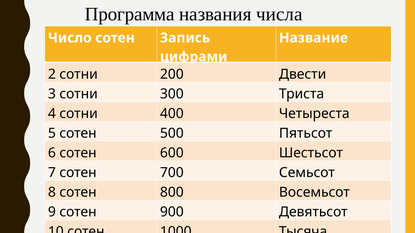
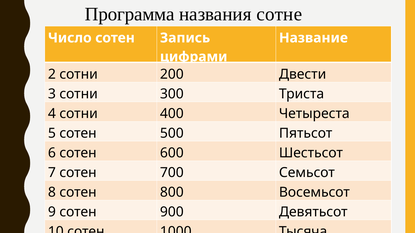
числа: числа -> сотне
